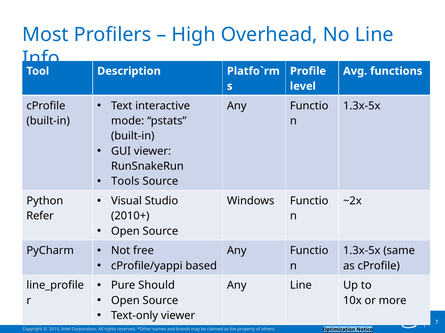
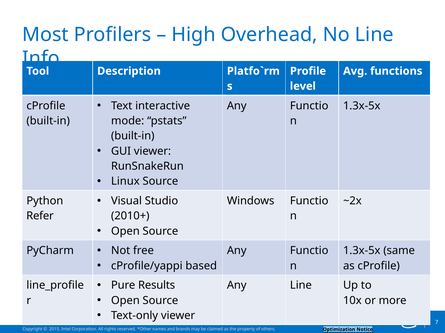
Tools: Tools -> Linux
Should: Should -> Results
